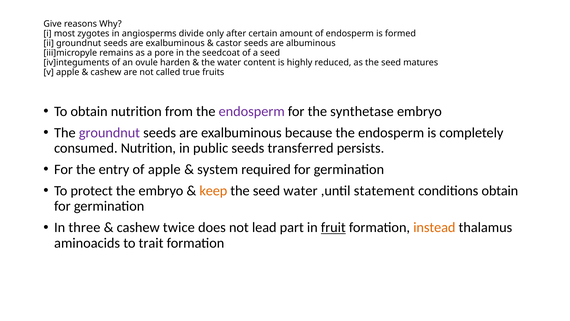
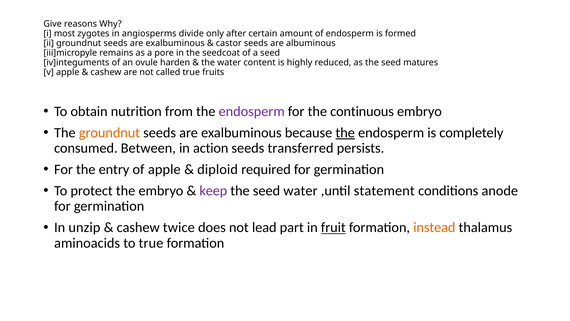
synthetase: synthetase -> continuous
groundnut at (109, 133) colour: purple -> orange
the at (345, 133) underline: none -> present
consumed Nutrition: Nutrition -> Between
public: public -> action
system: system -> diploid
keep colour: orange -> purple
conditions obtain: obtain -> anode
three: three -> unzip
to trait: trait -> true
